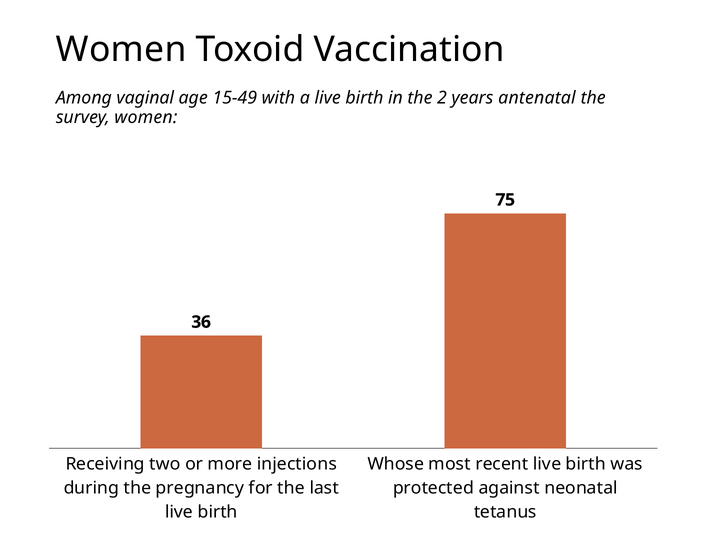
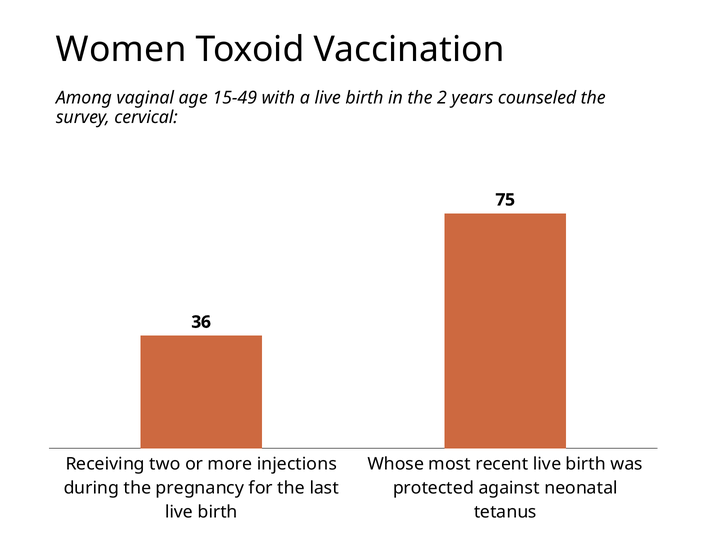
antenatal: antenatal -> counseled
survey women: women -> cervical
